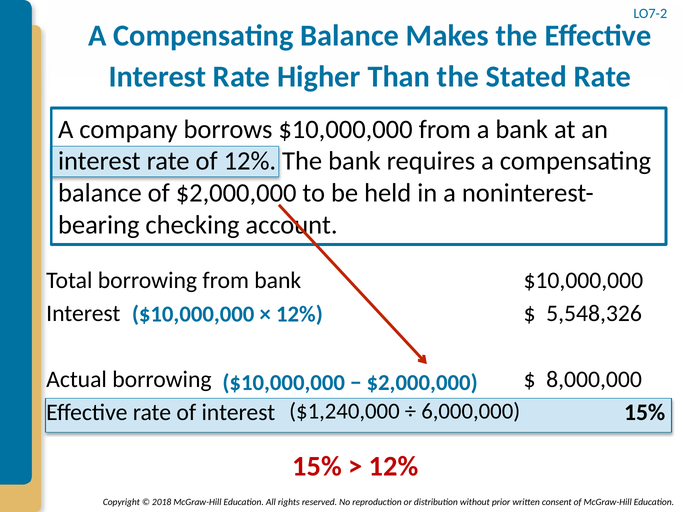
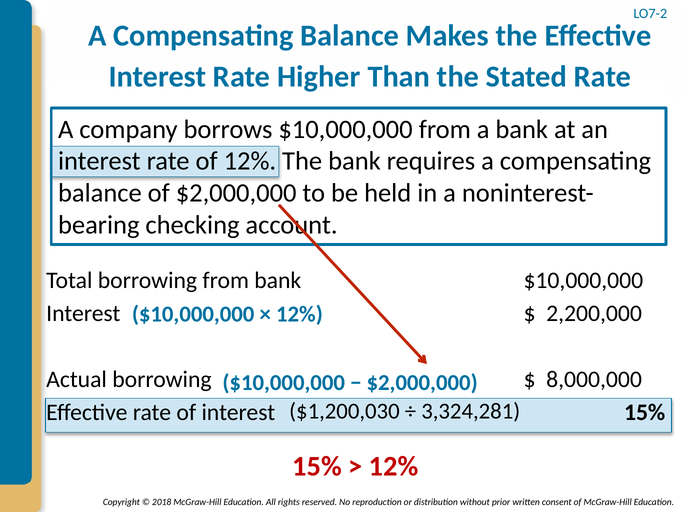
5,548,326: 5,548,326 -> 2,200,000
$1,240,000: $1,240,000 -> $1,200,030
6,000,000: 6,000,000 -> 3,324,281
